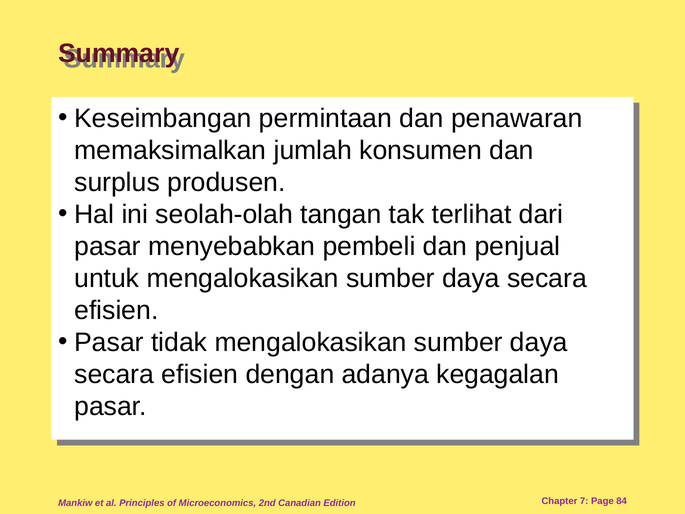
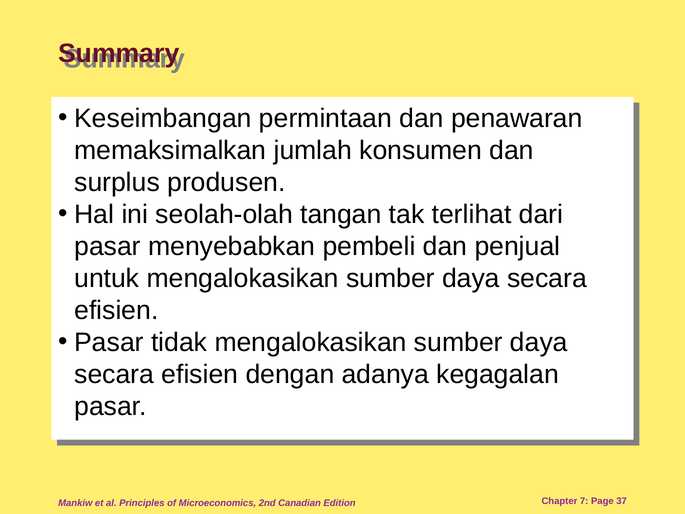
84: 84 -> 37
